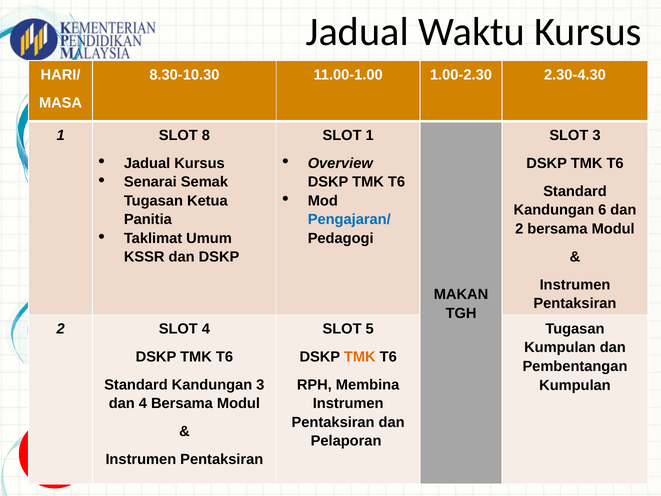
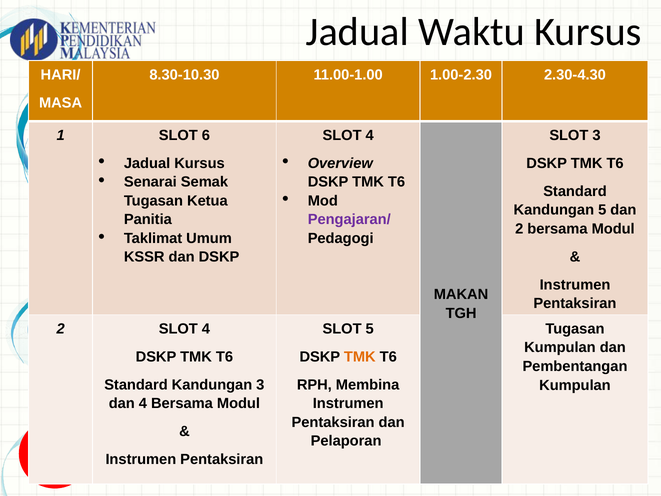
8: 8 -> 6
1 at (370, 135): 1 -> 4
Kandungan 6: 6 -> 5
Pengajaran/ colour: blue -> purple
